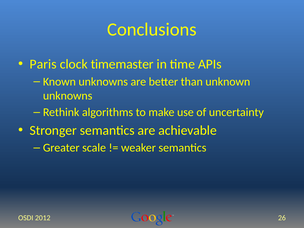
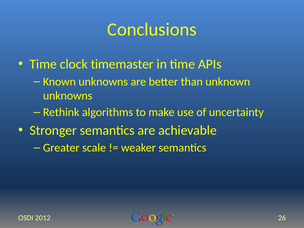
Paris at (43, 64): Paris -> Time
